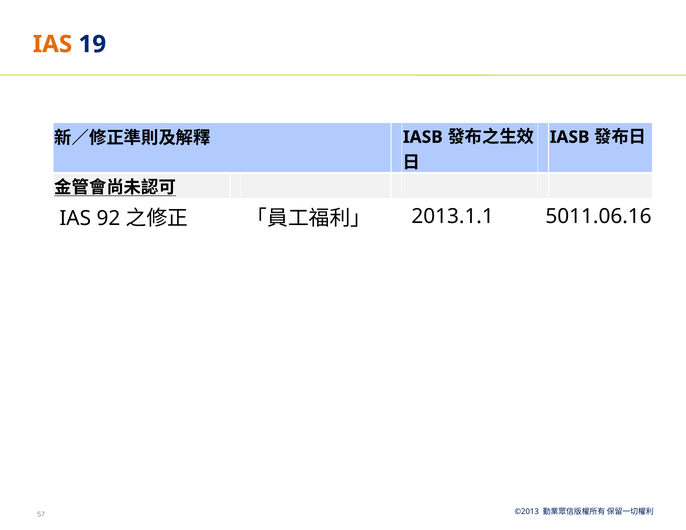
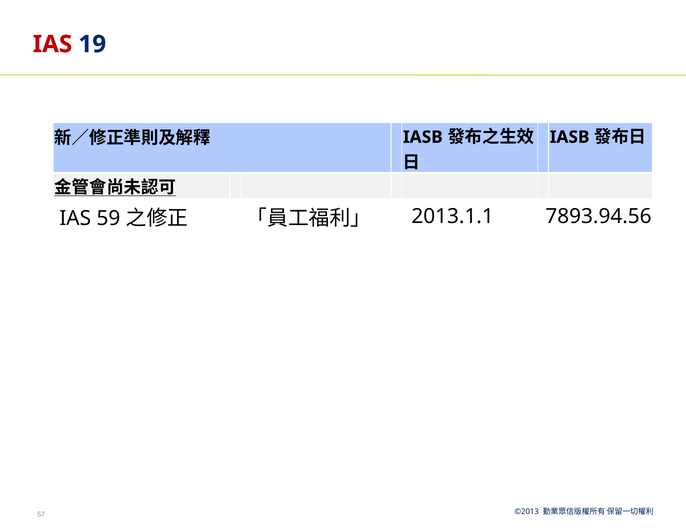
IAS at (52, 44) colour: orange -> red
92: 92 -> 59
5011.06.16: 5011.06.16 -> 7893.94.56
